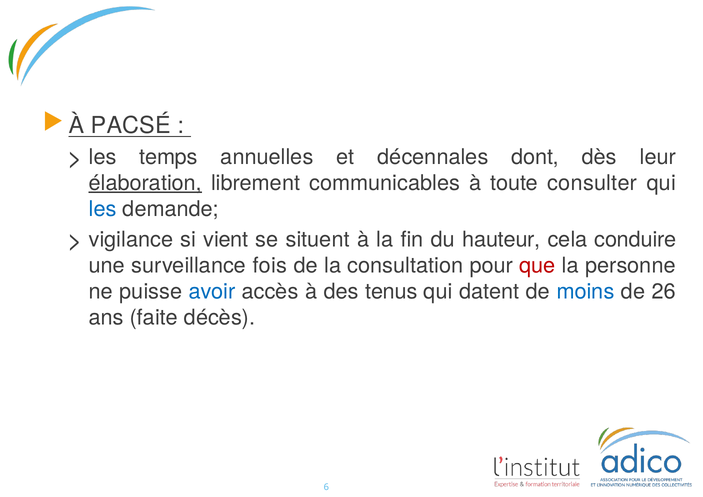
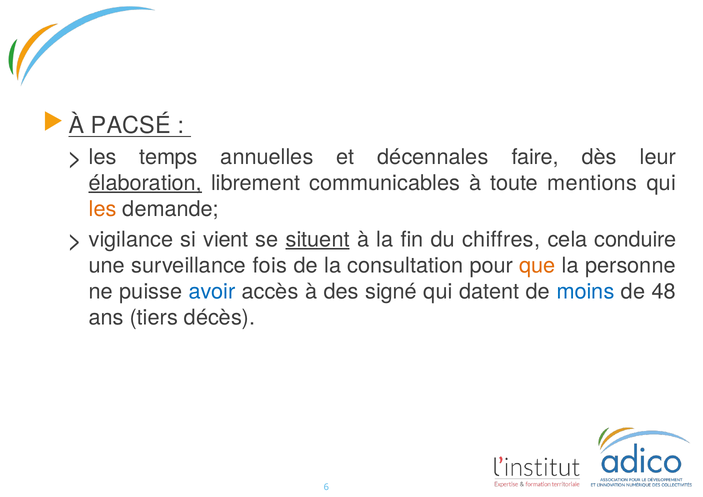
dont: dont -> faire
consulter: consulter -> mentions
les colour: blue -> orange
situent underline: none -> present
hauteur: hauteur -> chiffres
que colour: red -> orange
tenus: tenus -> signé
26: 26 -> 48
faite: faite -> tiers
